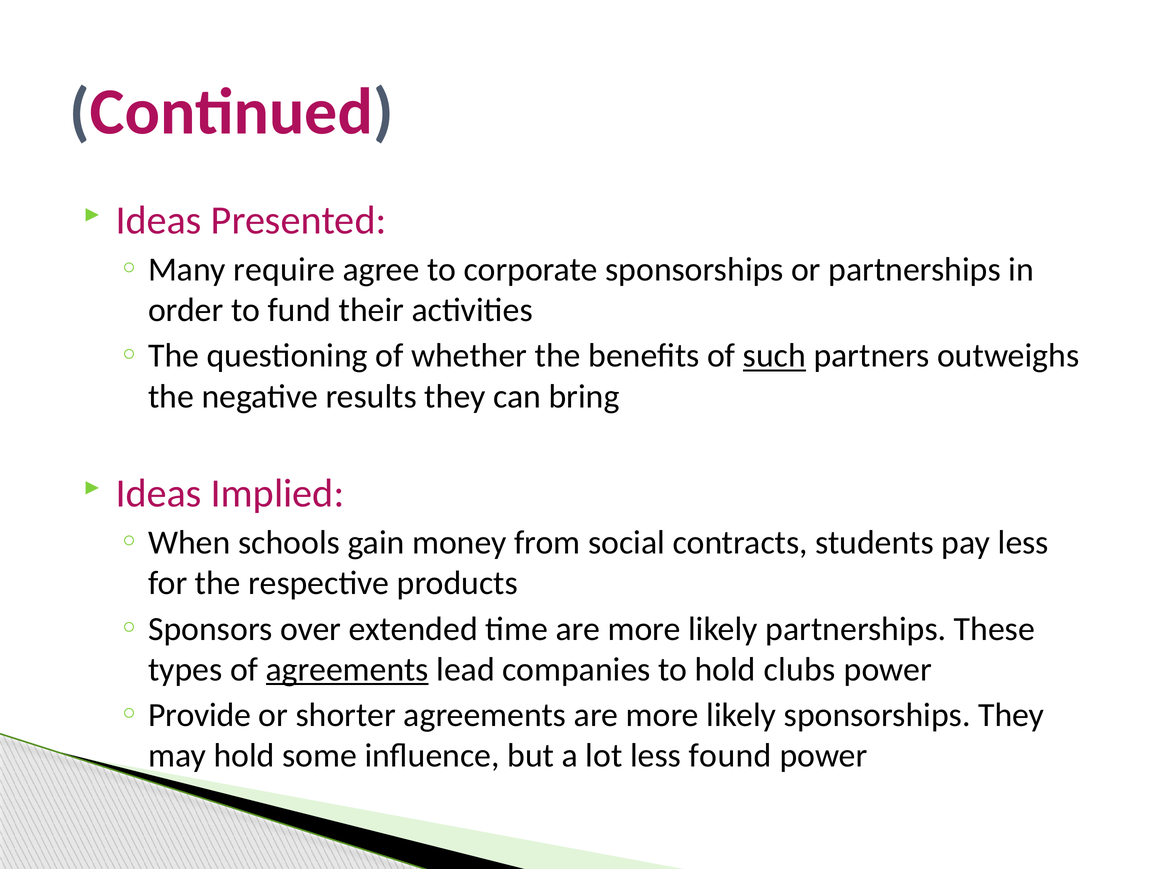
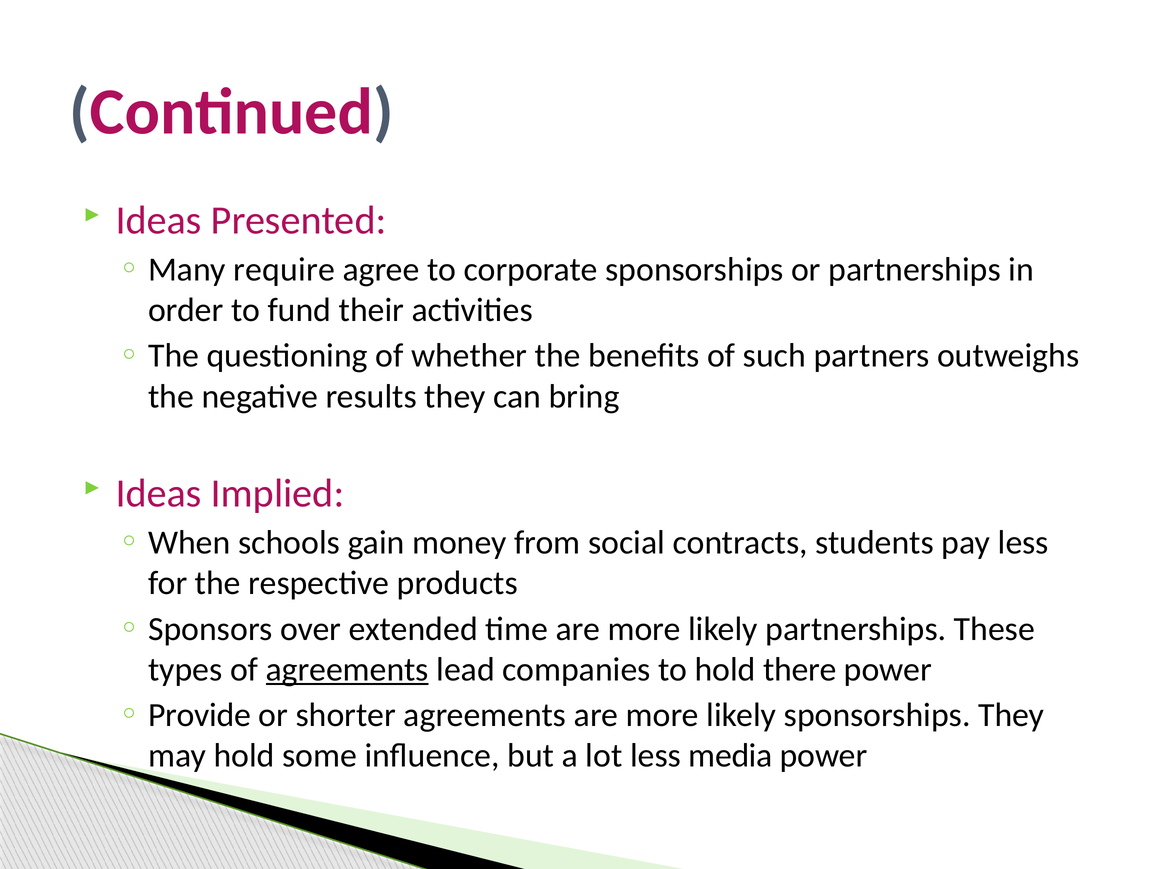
such underline: present -> none
clubs: clubs -> there
found: found -> media
